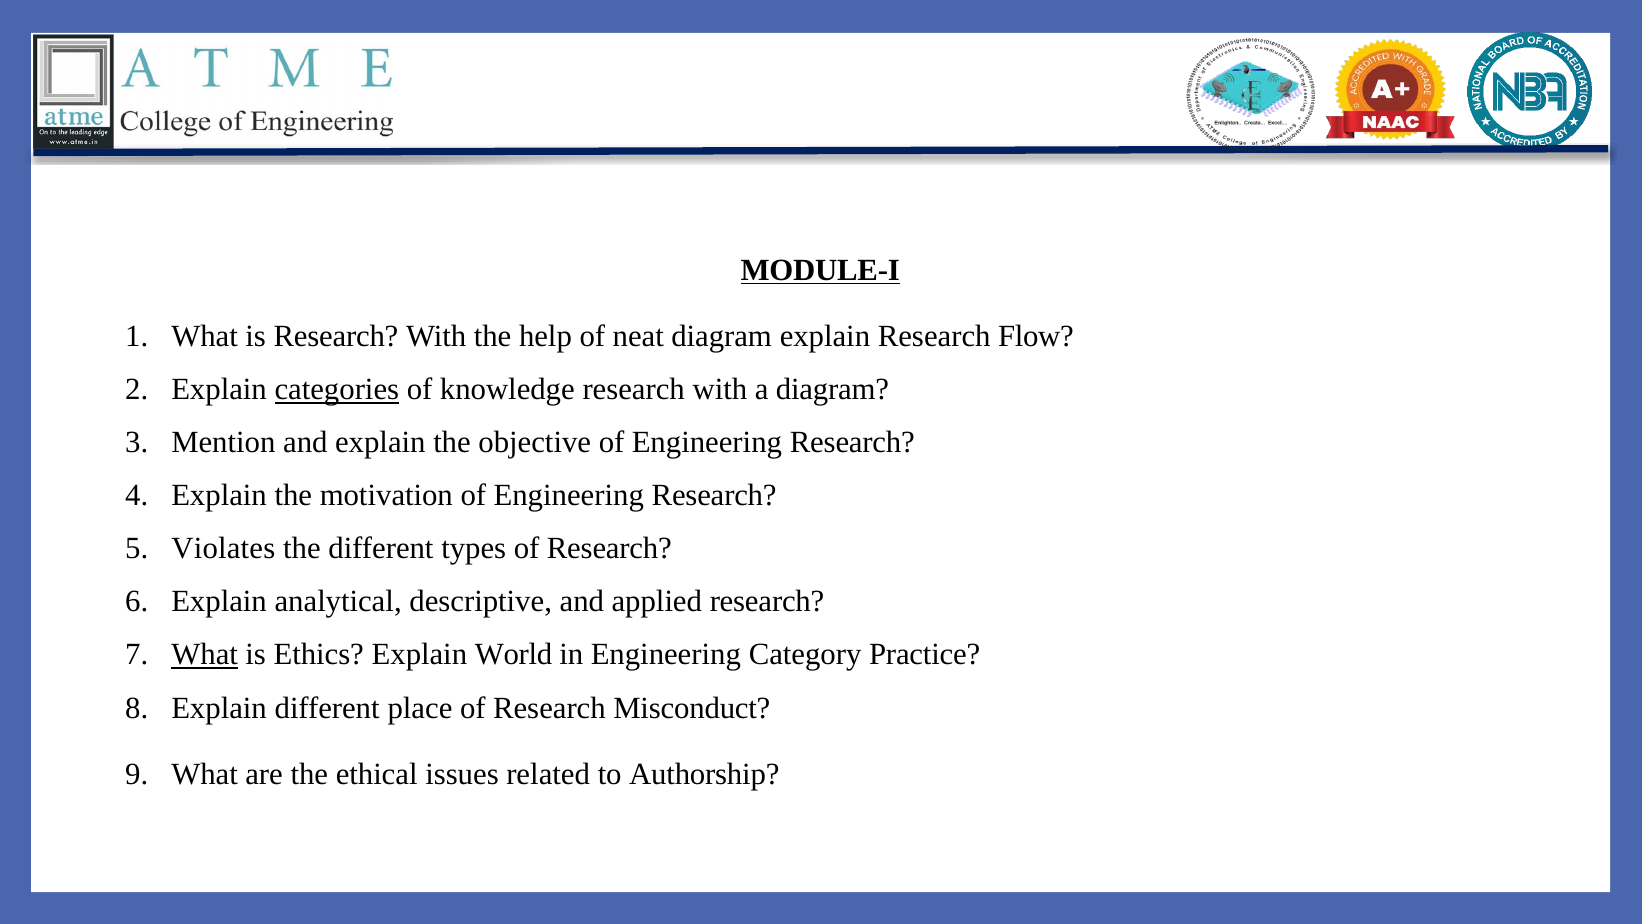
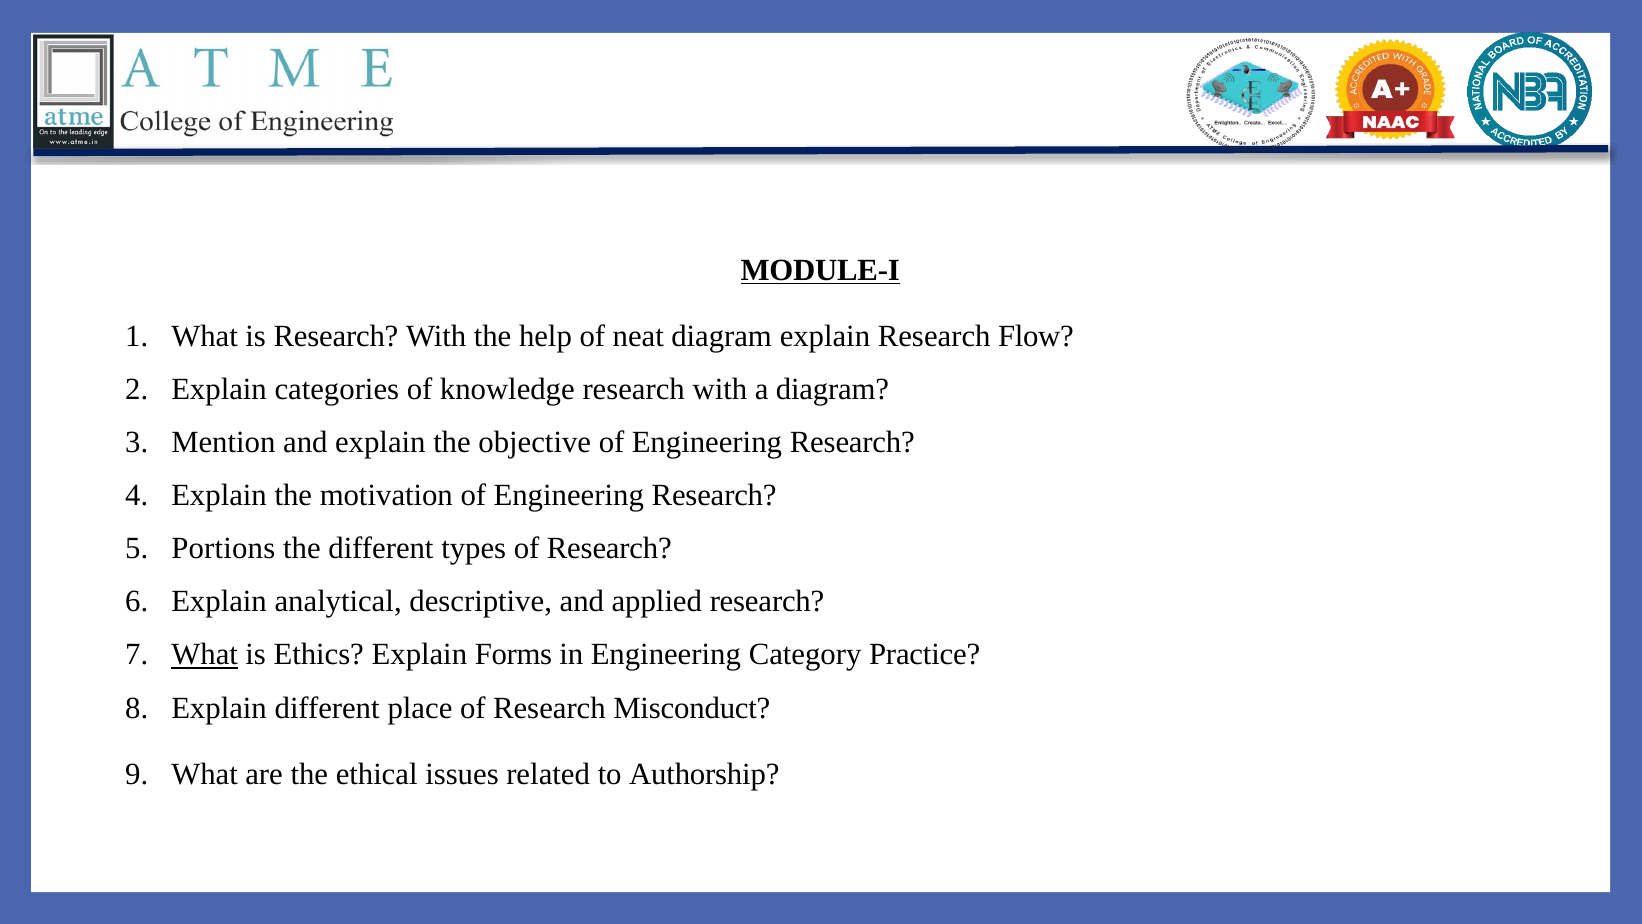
categories underline: present -> none
Violates: Violates -> Portions
World: World -> Forms
